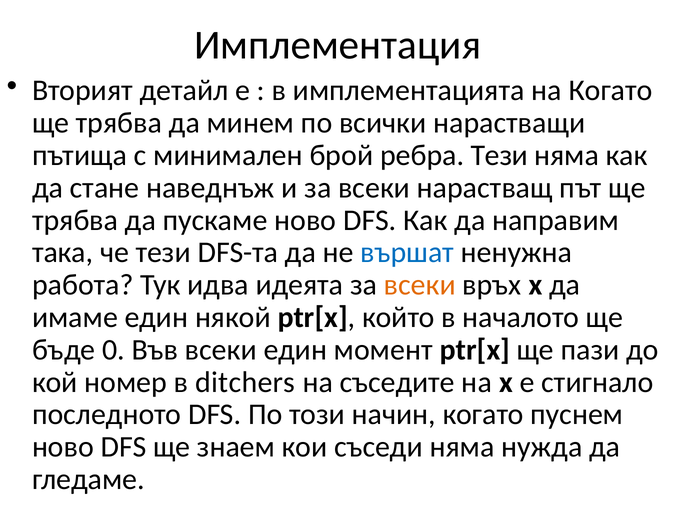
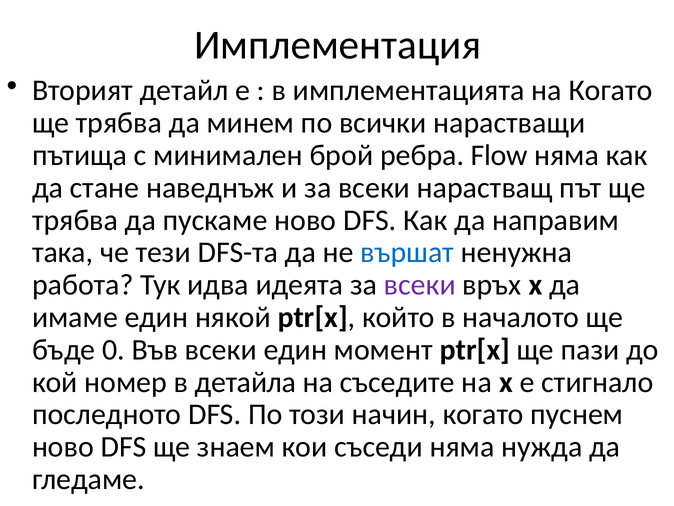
ребра Тези: Тези -> Flow
всеки at (420, 285) colour: orange -> purple
ditchers: ditchers -> детайла
